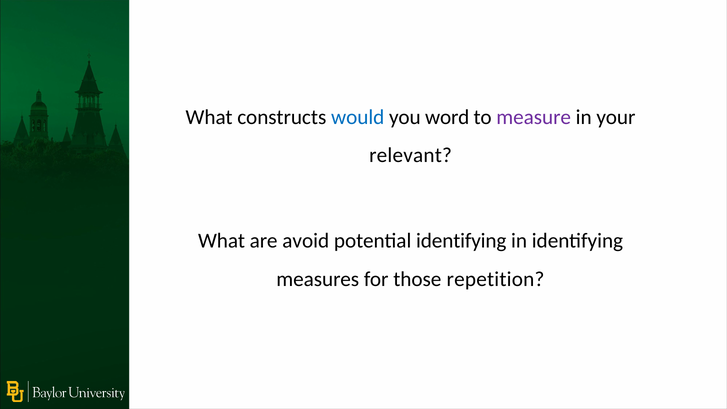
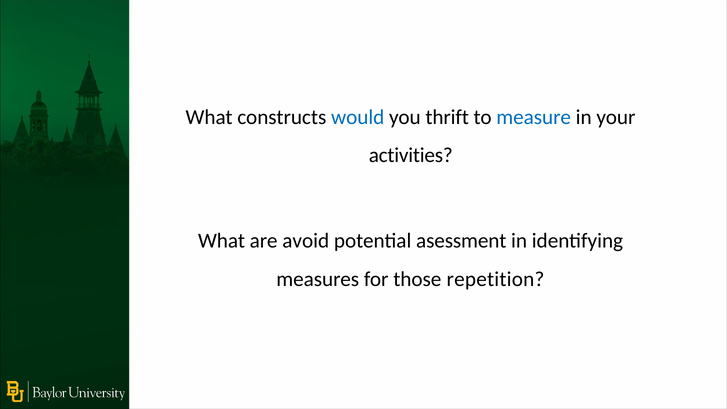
word: word -> thrift
measure colour: purple -> blue
relevant: relevant -> activities
potential identifying: identifying -> asessment
